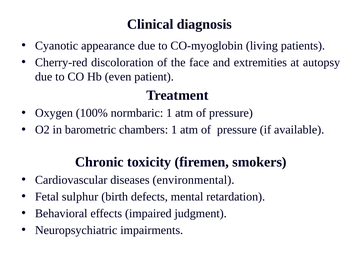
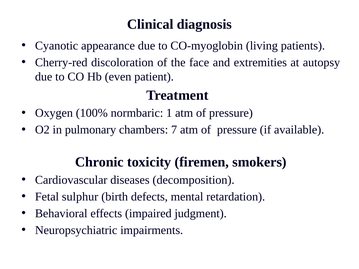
barometric: barometric -> pulmonary
chambers 1: 1 -> 7
environmental: environmental -> decomposition
